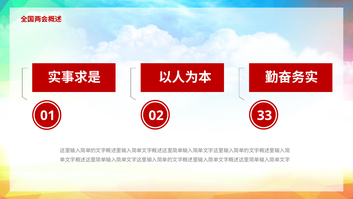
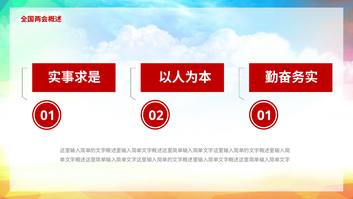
02 33: 33 -> 01
